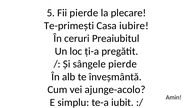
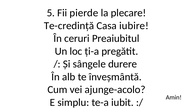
Te-primești: Te-primești -> Te-credință
sângele pierde: pierde -> durere
